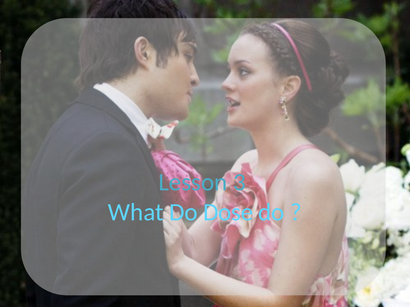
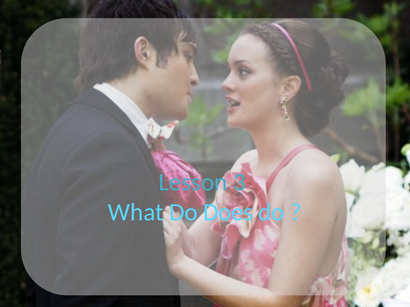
Dose: Dose -> Does
